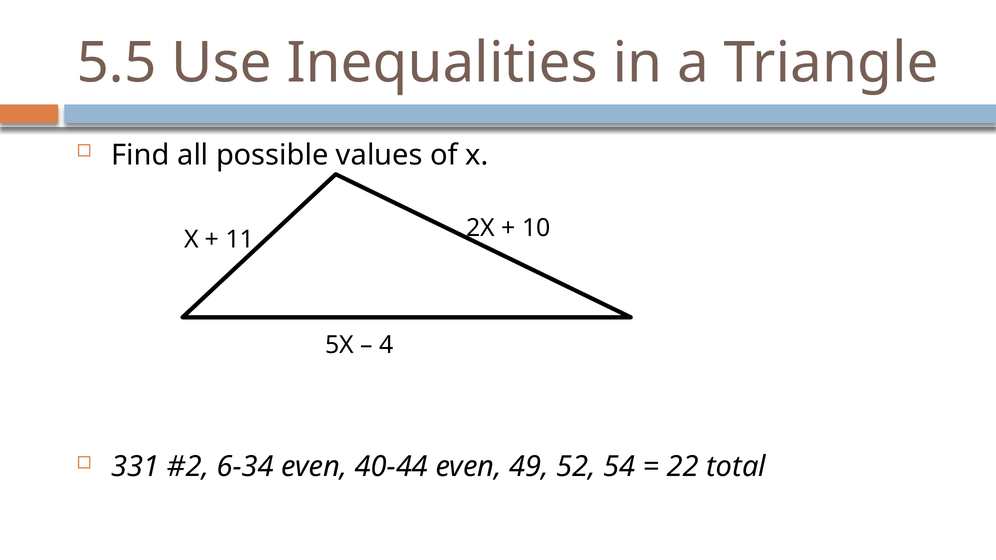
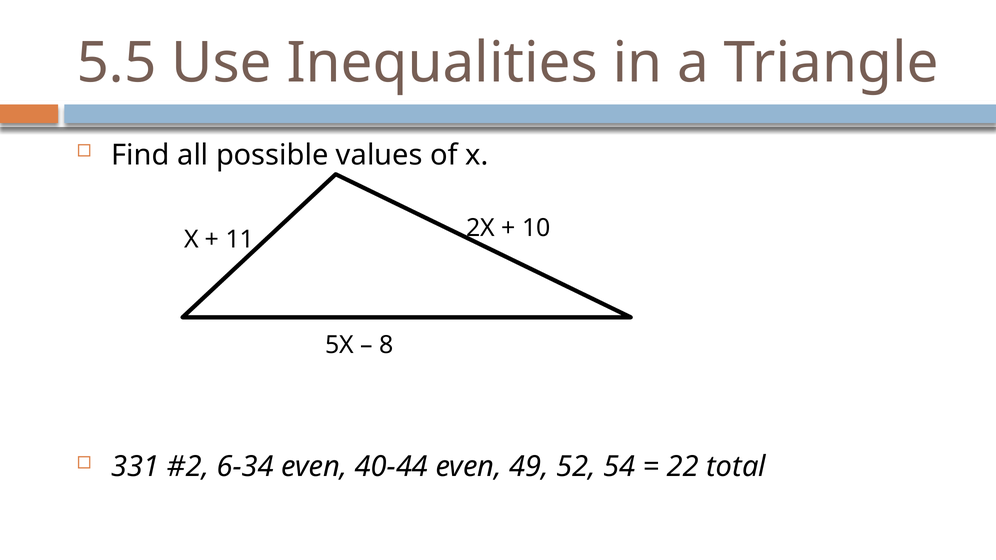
4: 4 -> 8
